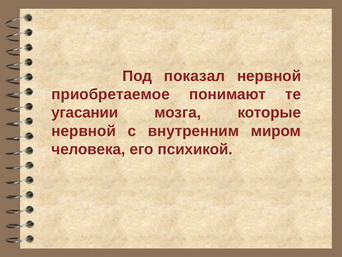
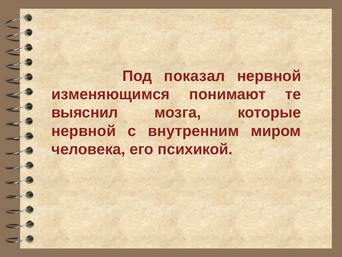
приобретаемое: приобретаемое -> изменяющимся
угасании: угасании -> выяснил
